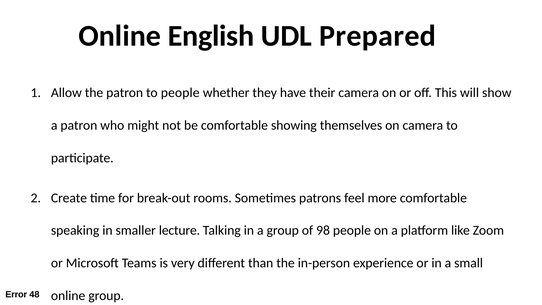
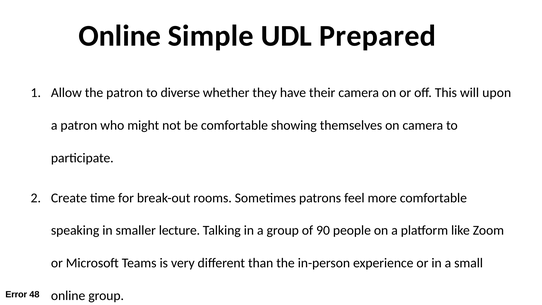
English: English -> Simple
to people: people -> diverse
show: show -> upon
98: 98 -> 90
